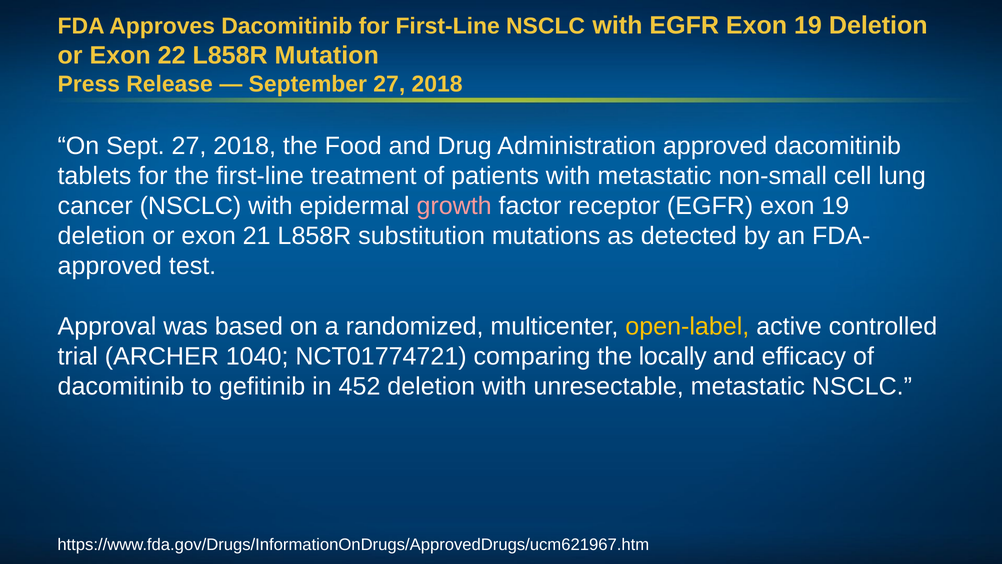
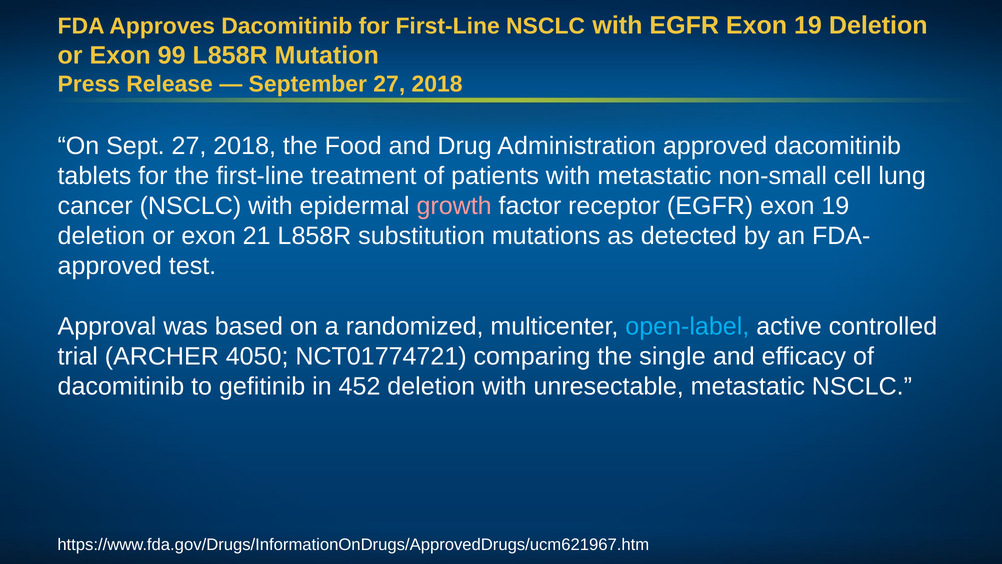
22: 22 -> 99
open-label colour: yellow -> light blue
1040: 1040 -> 4050
locally: locally -> single
